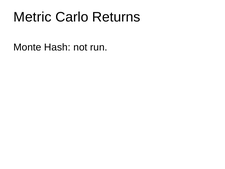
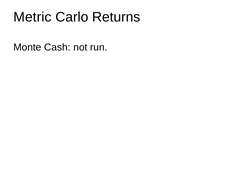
Hash: Hash -> Cash
